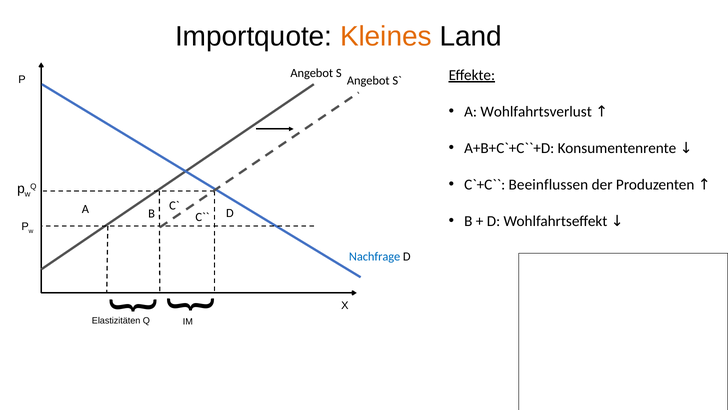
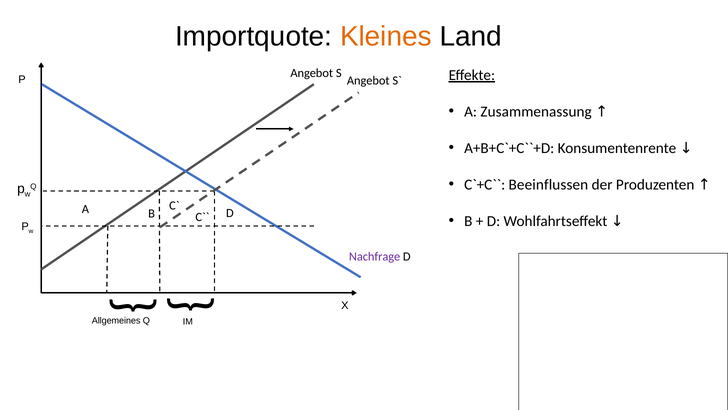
Wohlfahrtsverlust: Wohlfahrtsverlust -> Zusammenassung
Nachfrage colour: blue -> purple
Elastizitäten: Elastizitäten -> Allgemeines
